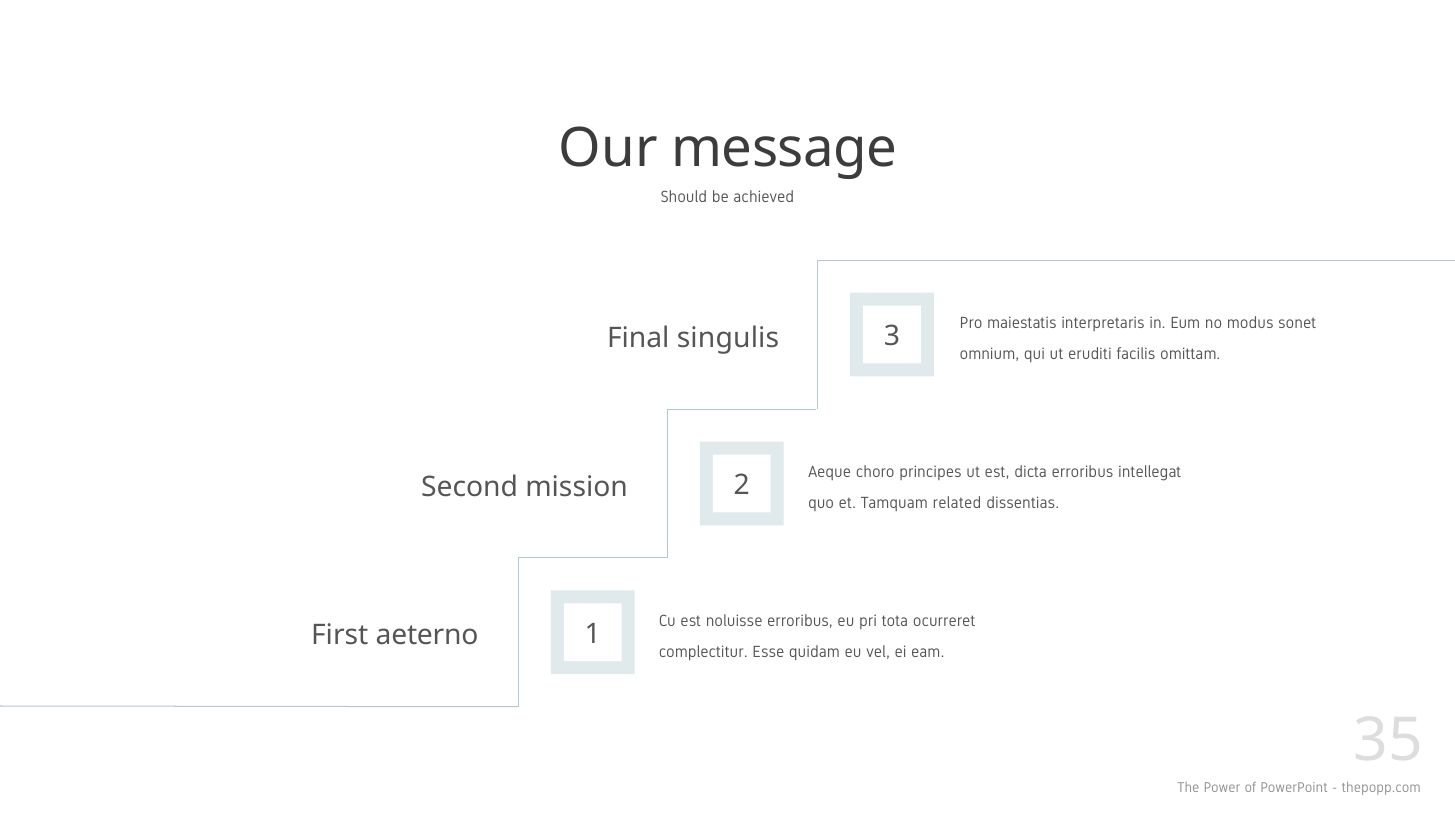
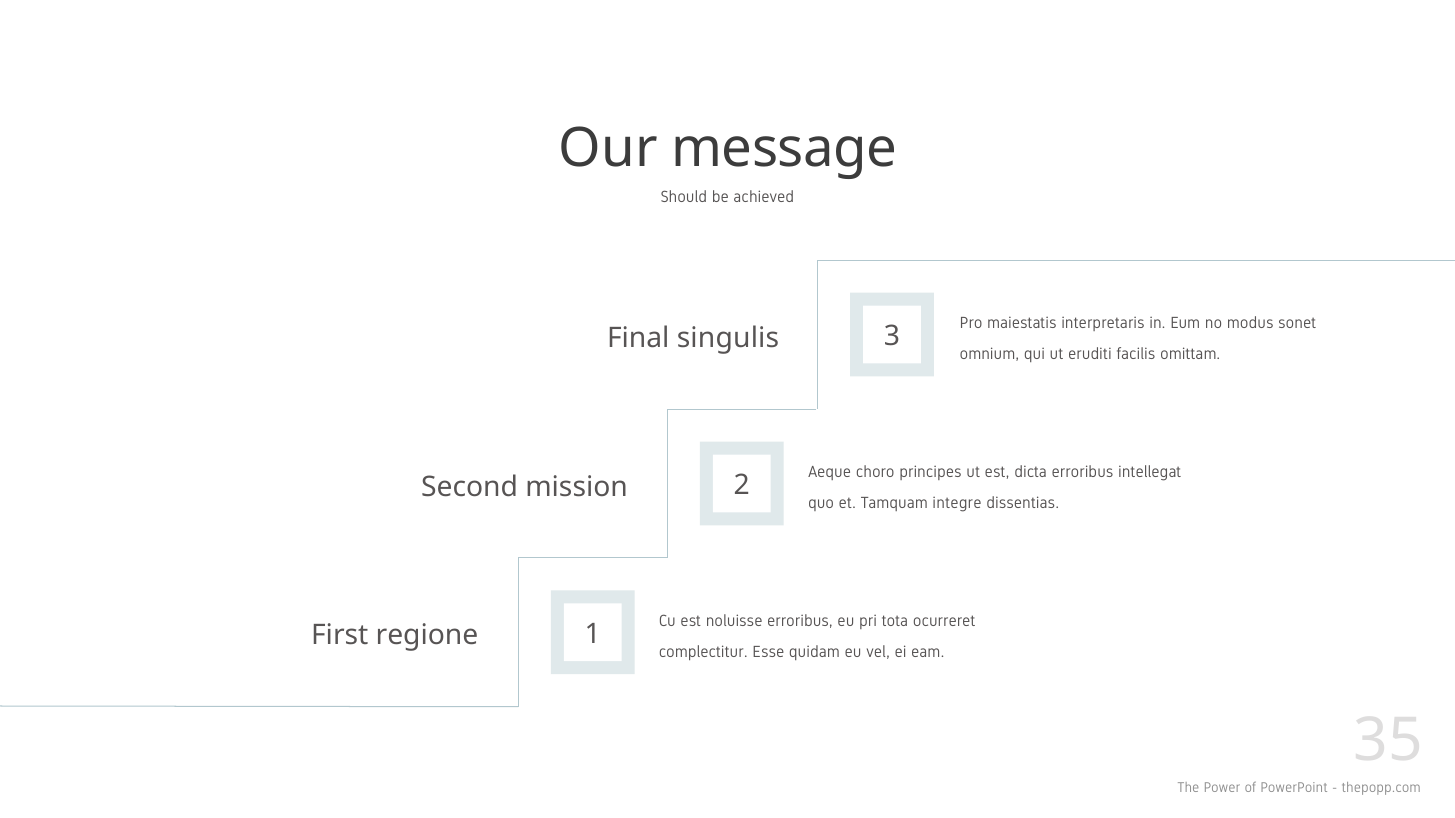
related: related -> integre
aeterno: aeterno -> regione
